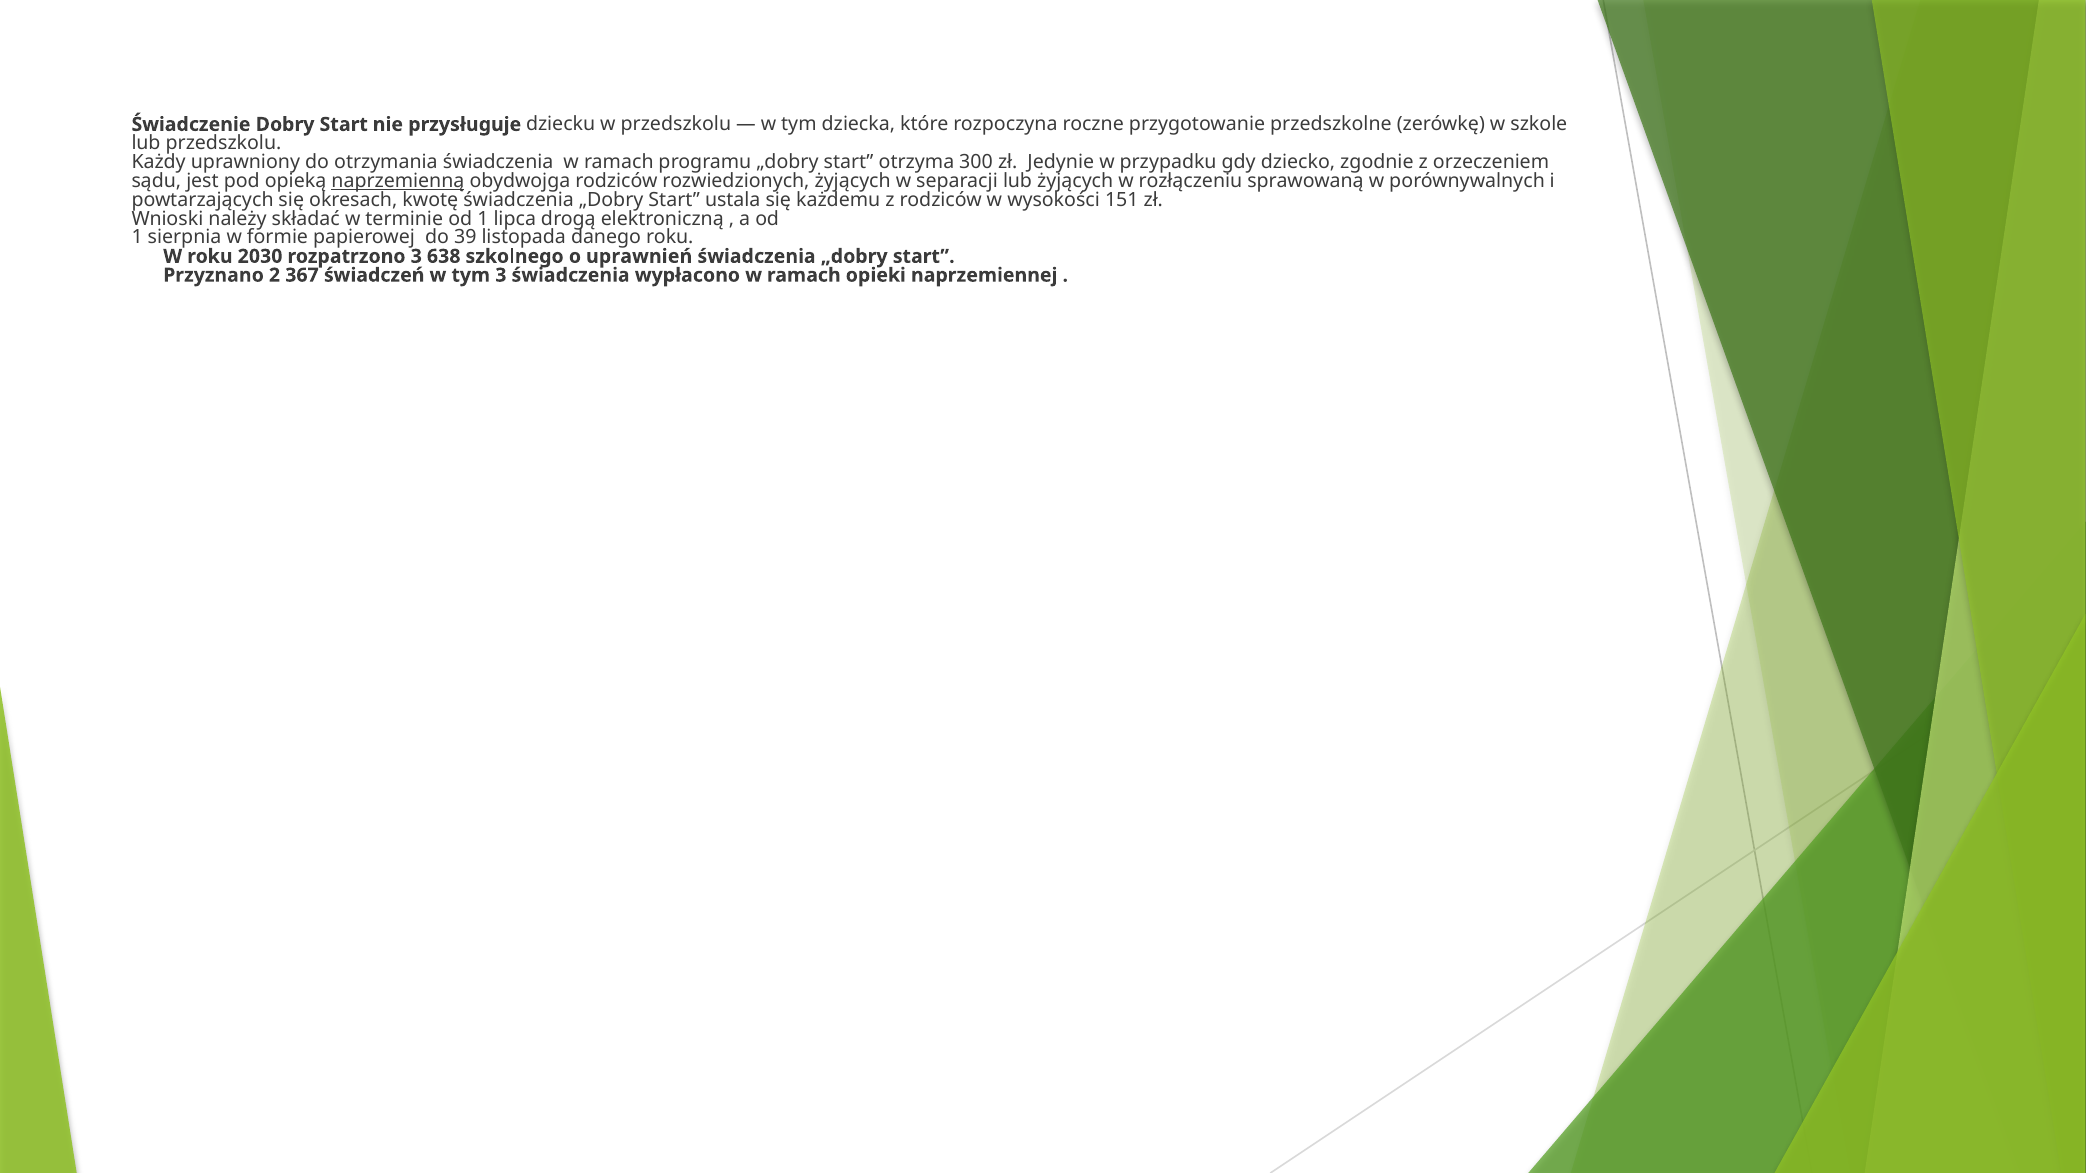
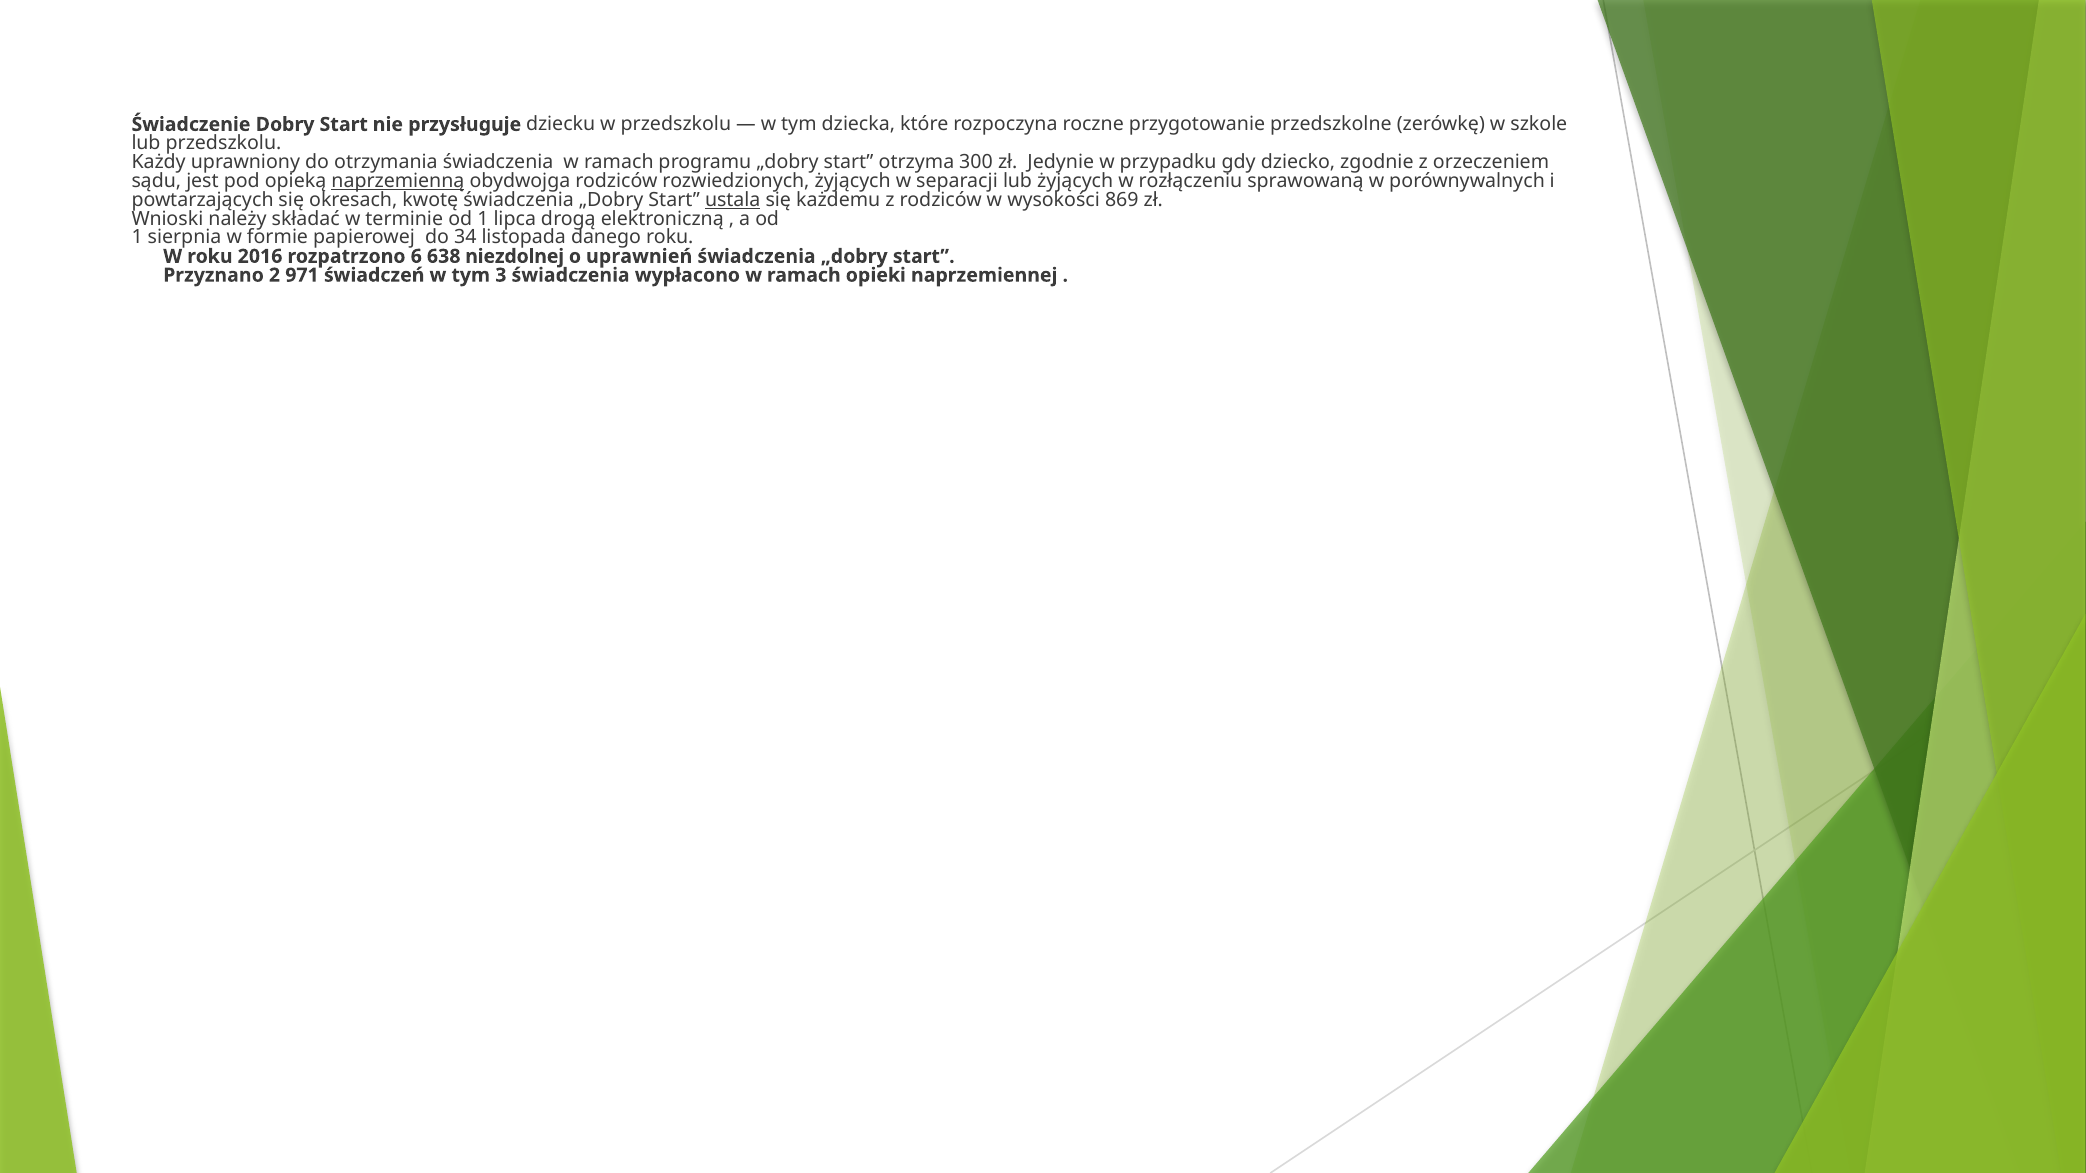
ustala underline: none -> present
151: 151 -> 869
39: 39 -> 34
2030: 2030 -> 2016
rozpatrzono 3: 3 -> 6
szkolnego: szkolnego -> niezdolnej
367: 367 -> 971
